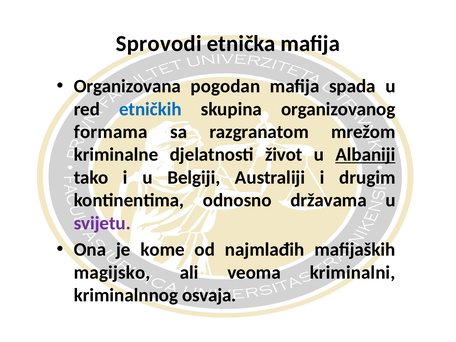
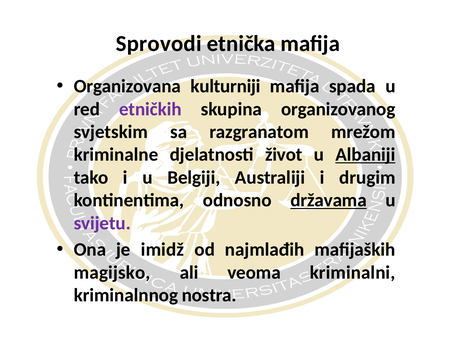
pogodan: pogodan -> kulturniji
etničkih colour: blue -> purple
formama: formama -> svjetskim
državama underline: none -> present
kome: kome -> imidž
osvaja: osvaja -> nostra
